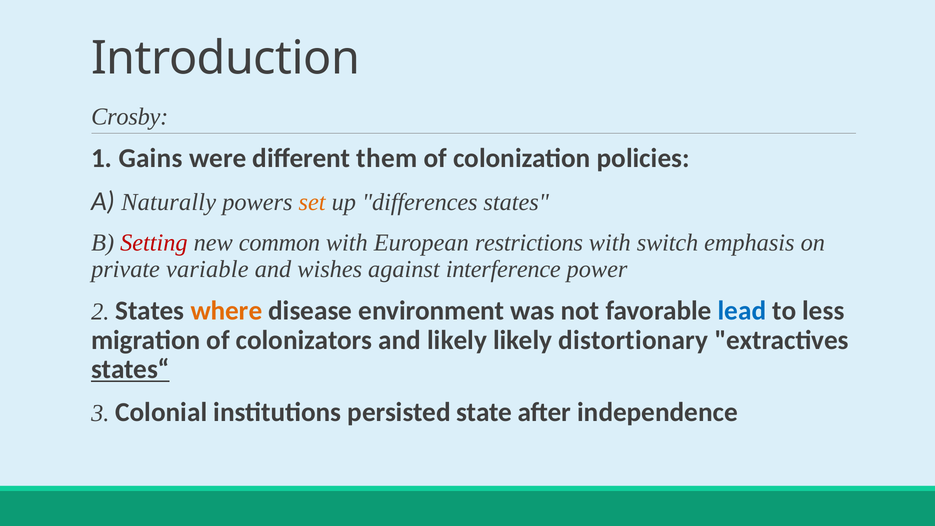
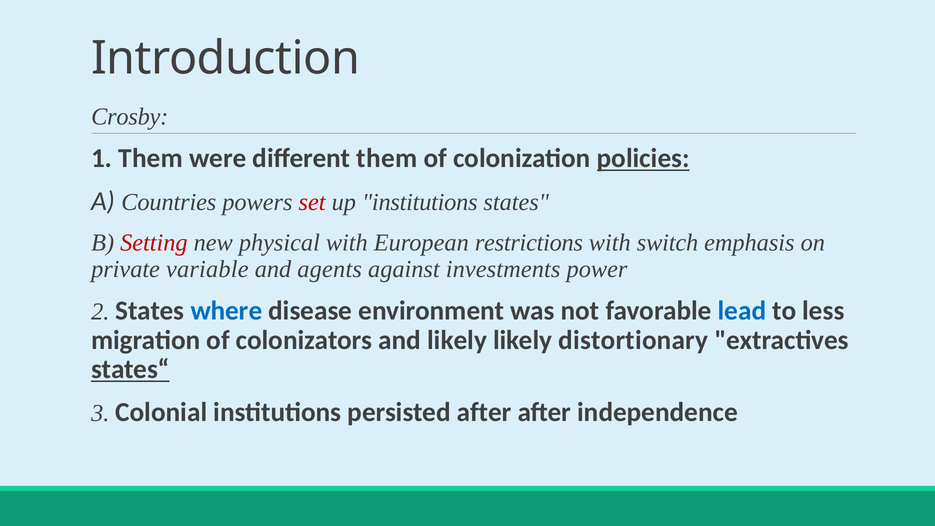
1 Gains: Gains -> Them
policies underline: none -> present
Naturally: Naturally -> Countries
set colour: orange -> red
up differences: differences -> institutions
common: common -> physical
wishes: wishes -> agents
interference: interference -> investments
where colour: orange -> blue
persisted state: state -> after
